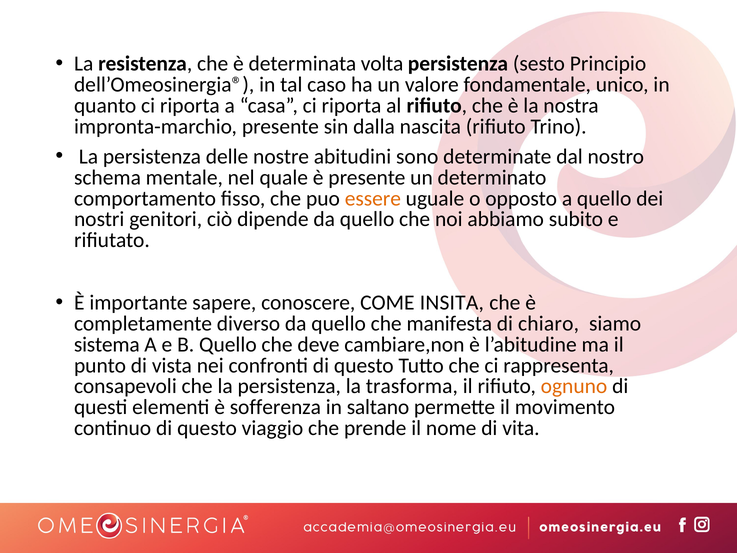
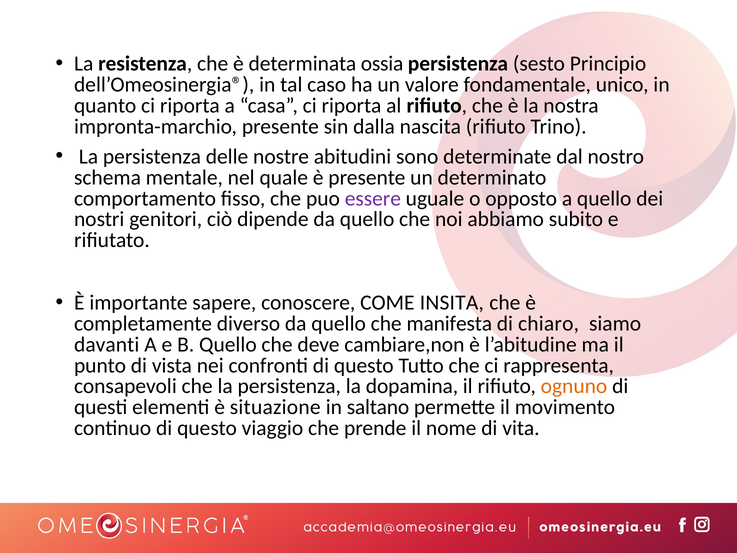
volta: volta -> ossia
essere colour: orange -> purple
sistema: sistema -> davanti
trasforma: trasforma -> dopamina
sofferenza: sofferenza -> situazione
